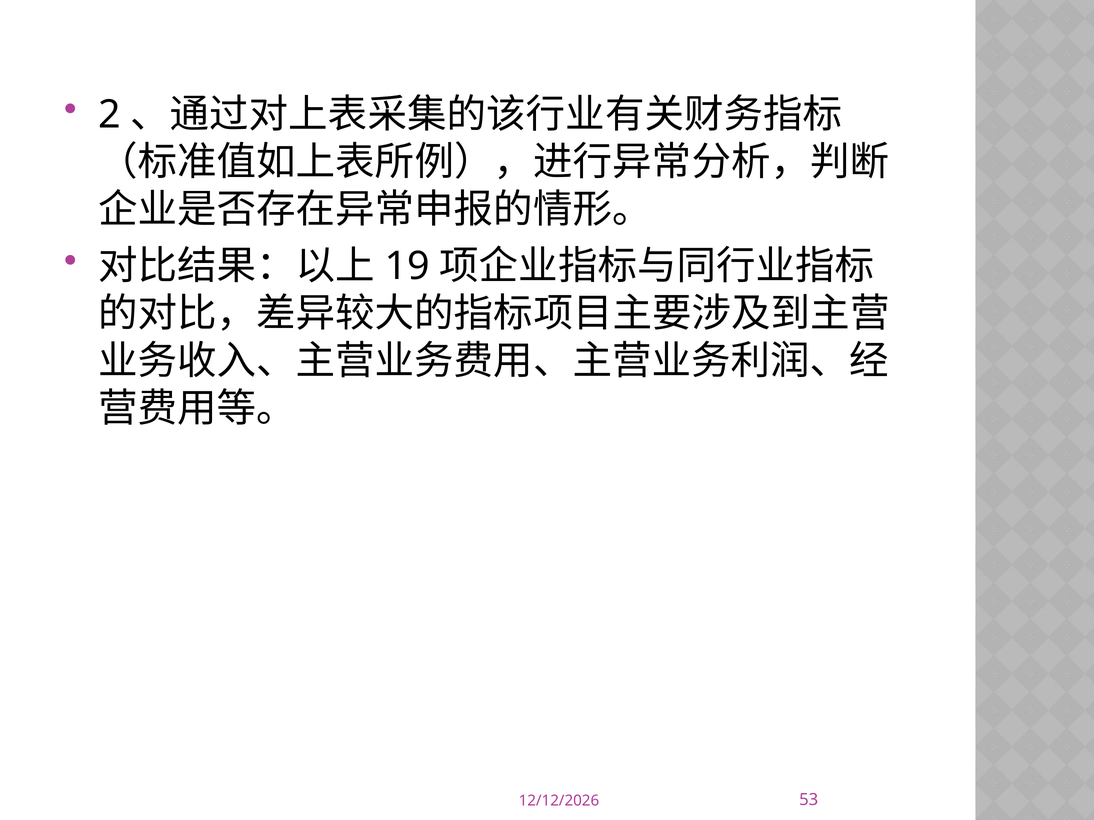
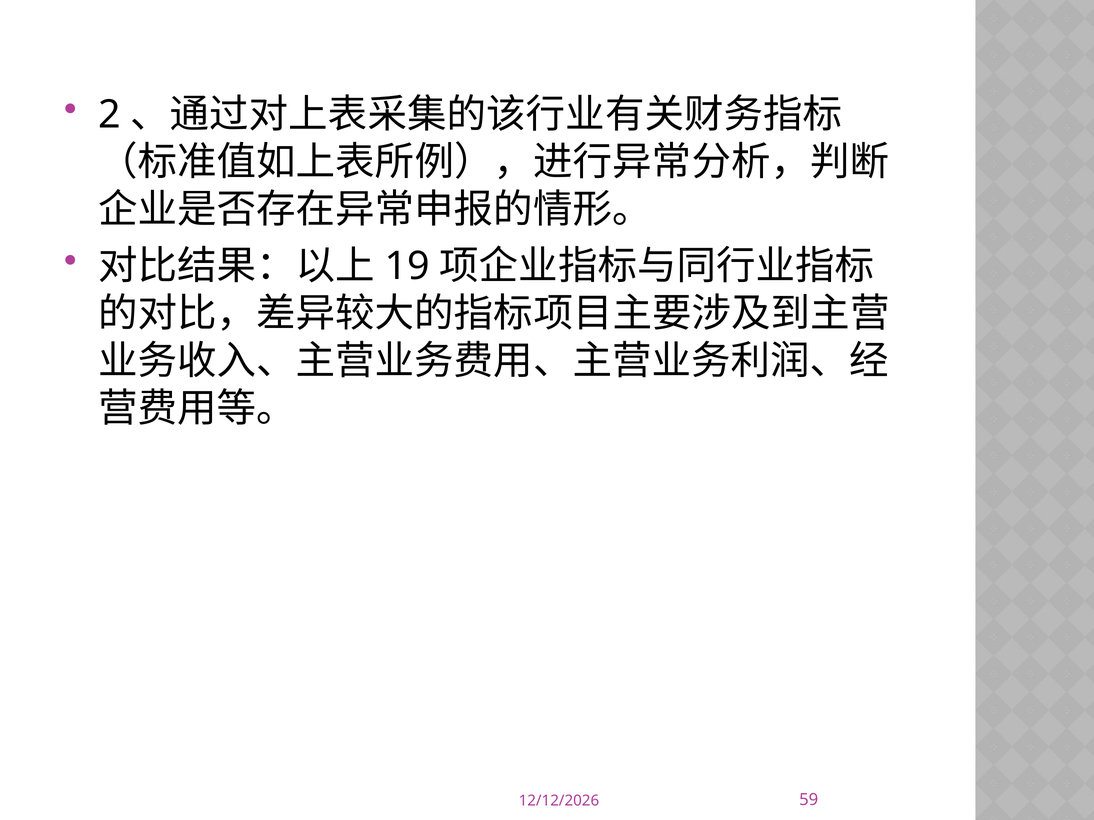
53: 53 -> 59
